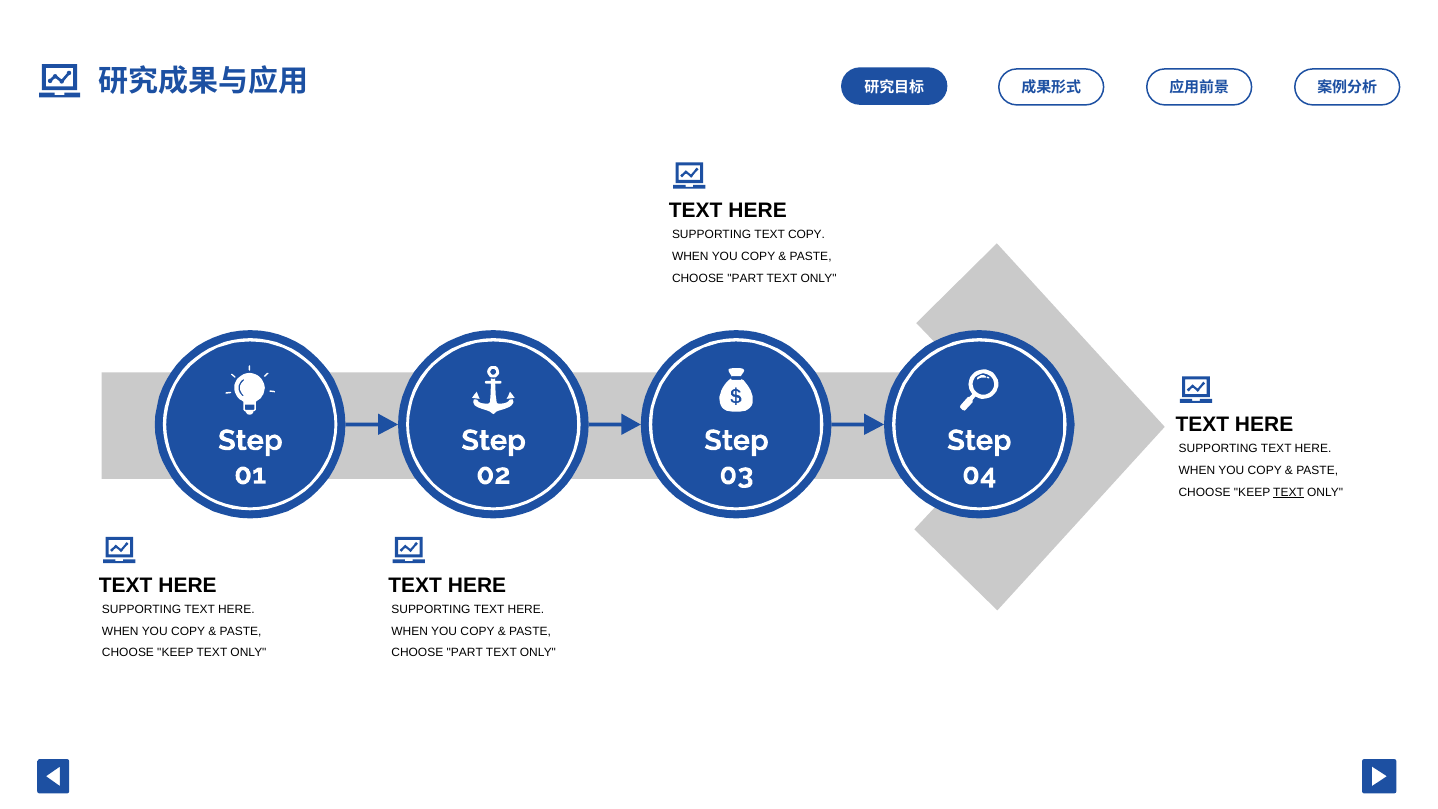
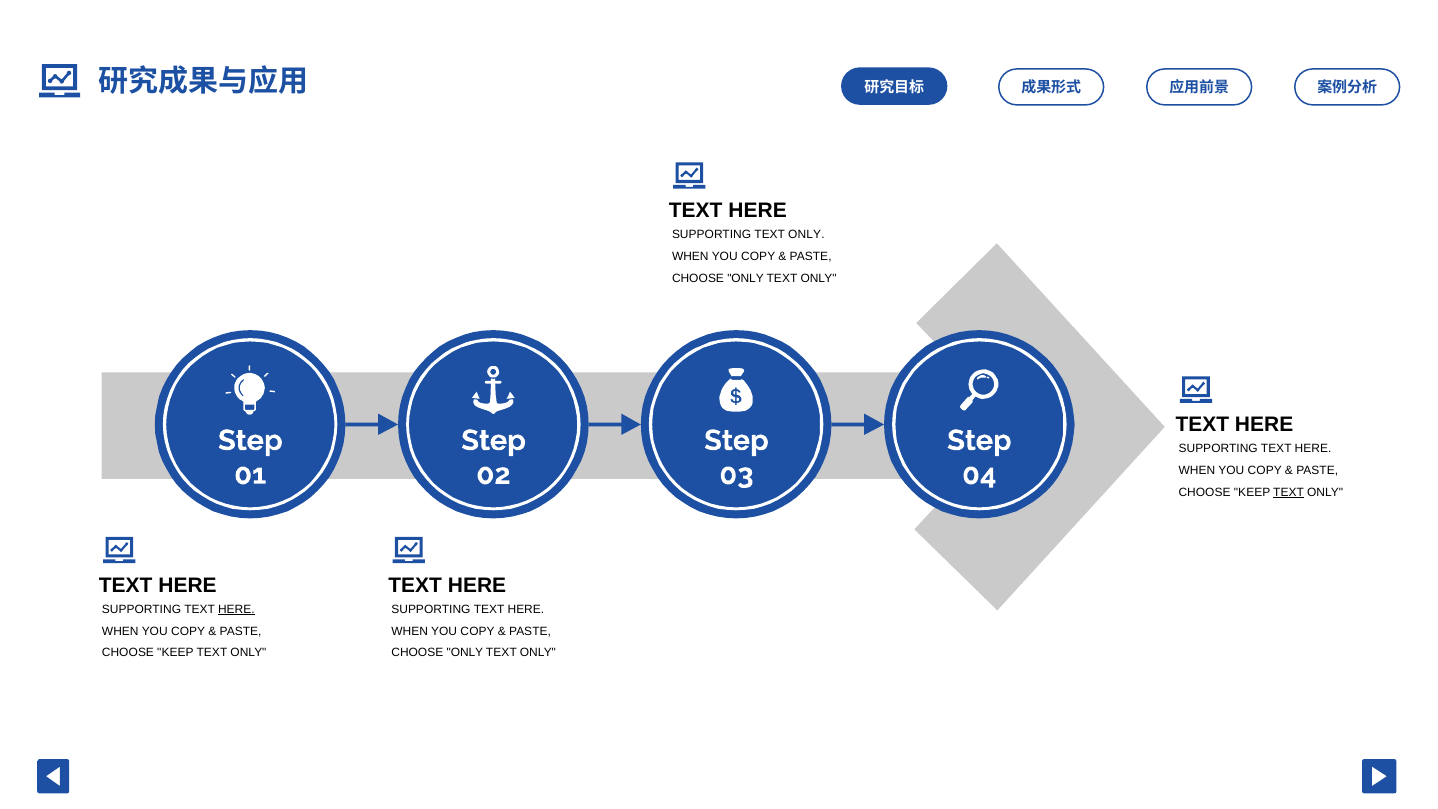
SUPPORTING TEXT COPY: COPY -> ONLY
PART at (745, 278): PART -> ONLY
HERE at (236, 609) underline: none -> present
PART at (465, 653): PART -> ONLY
